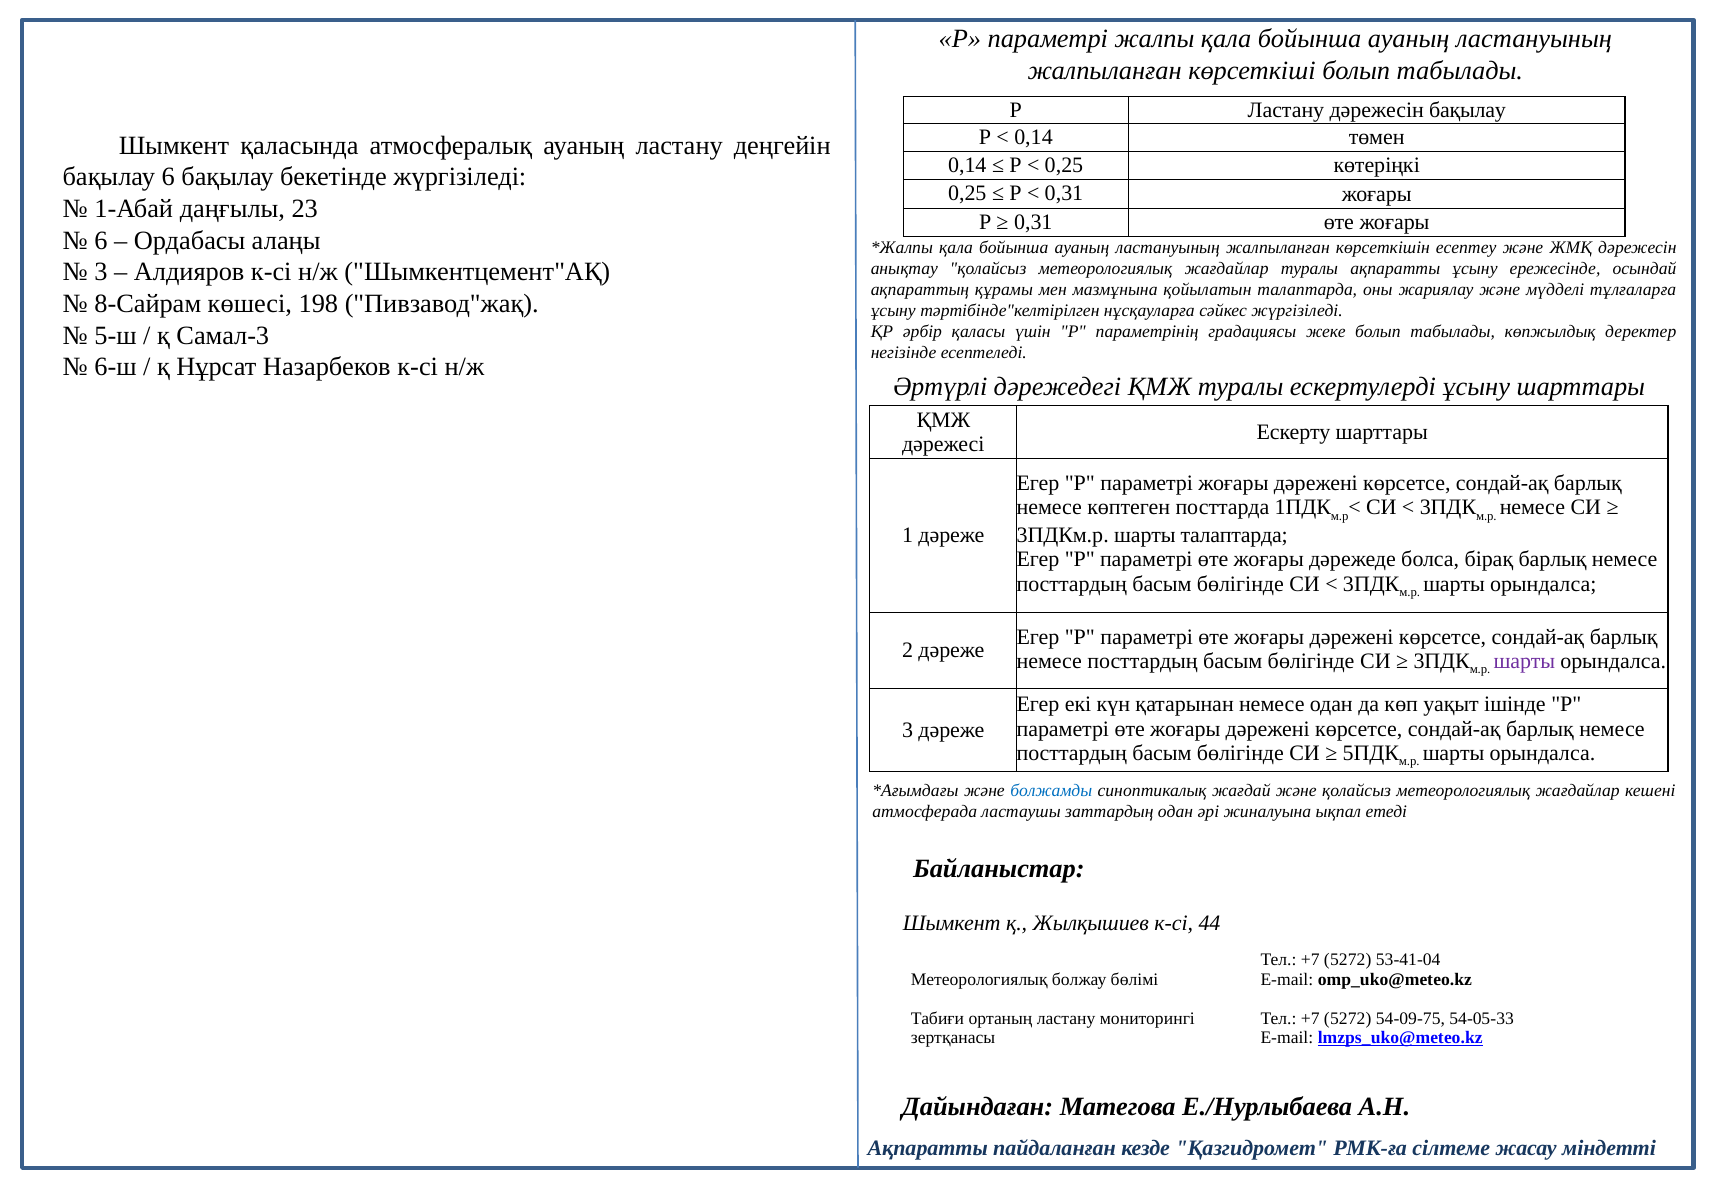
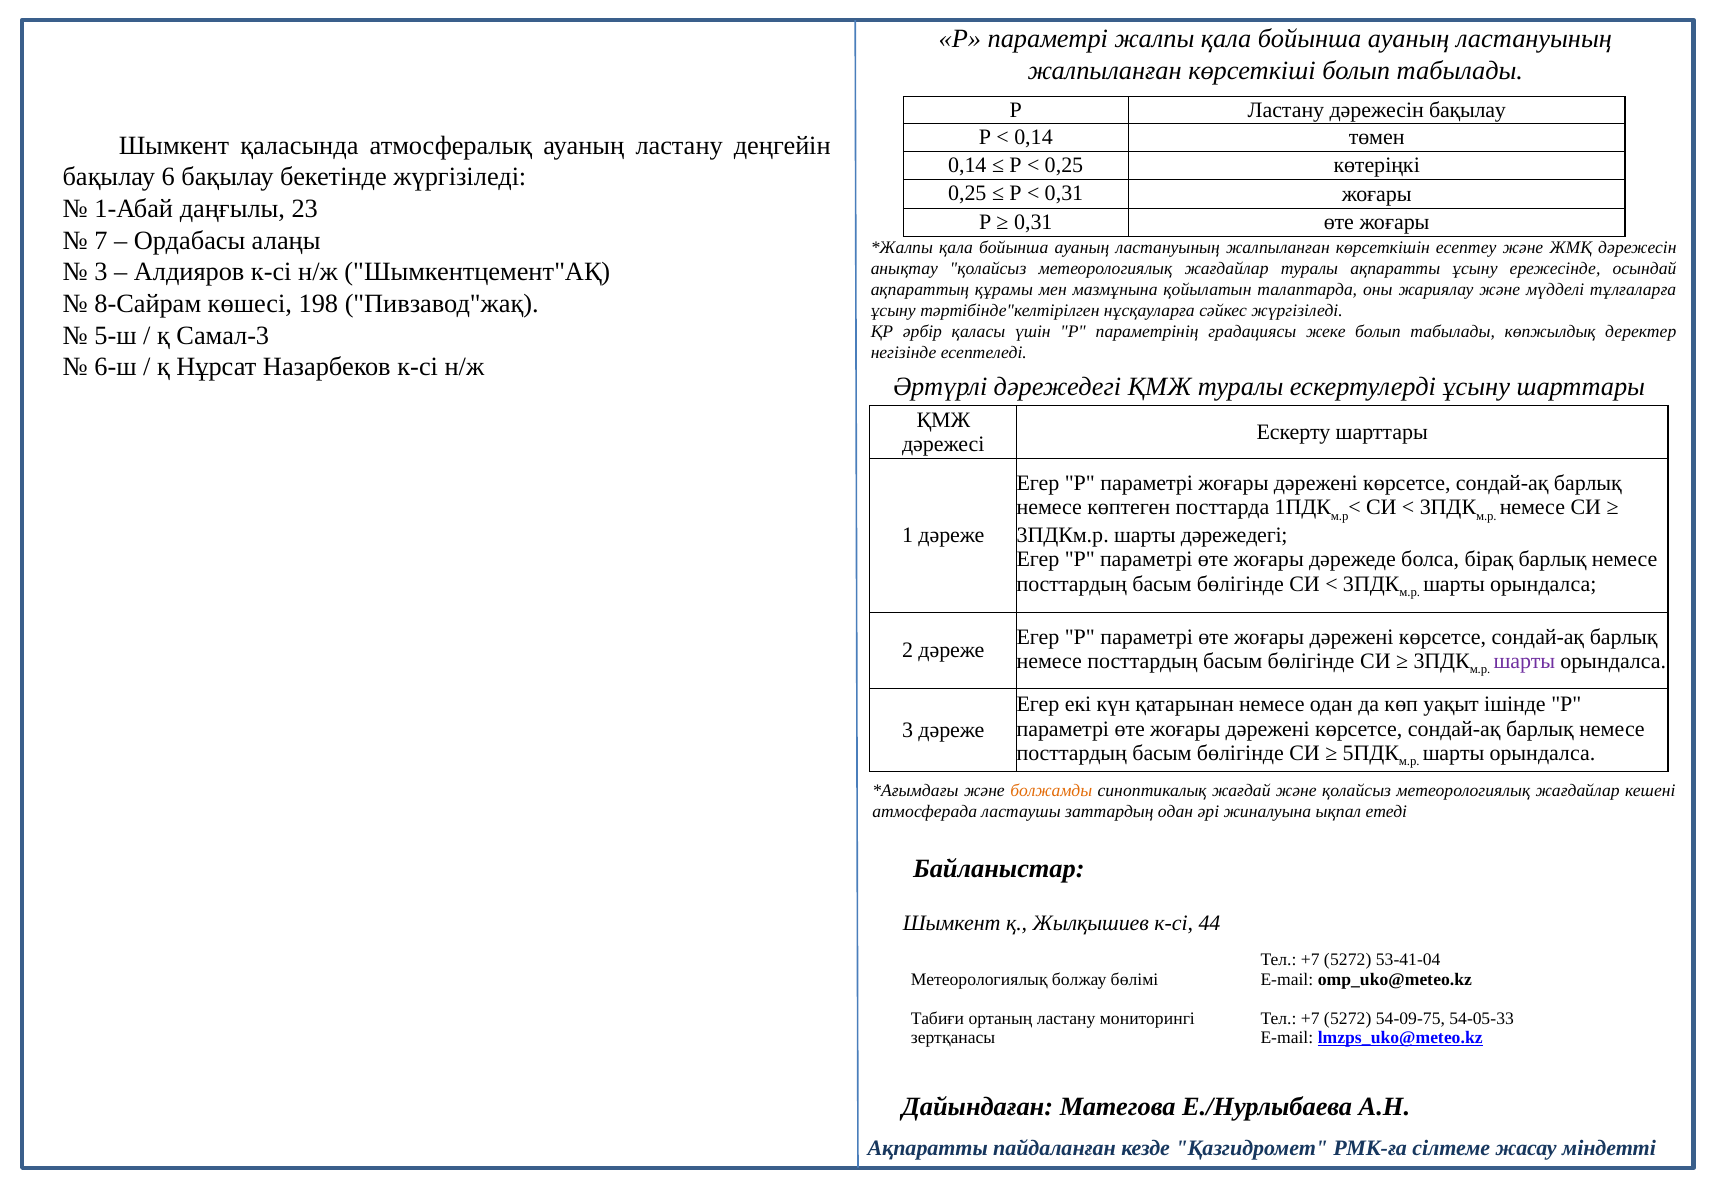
6 at (101, 240): 6 -> 7
шарты талаптарда: талаптарда -> дәрежедегі
болжамды colour: blue -> orange
